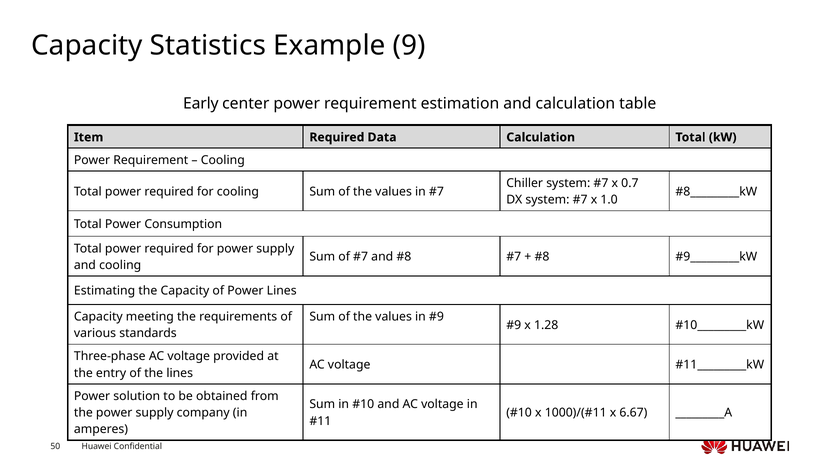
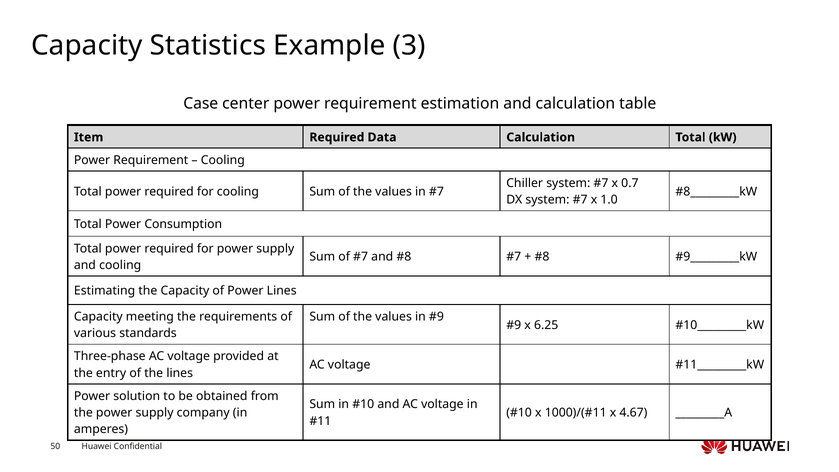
9: 9 -> 3
Early: Early -> Case
1.28: 1.28 -> 6.25
6.67: 6.67 -> 4.67
